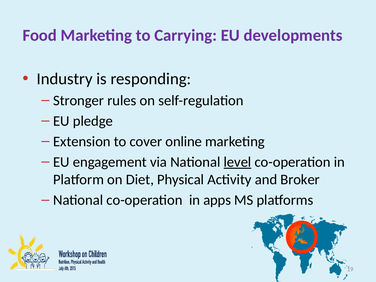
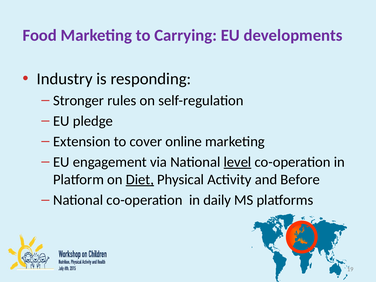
Diet underline: none -> present
Broker: Broker -> Before
apps: apps -> daily
